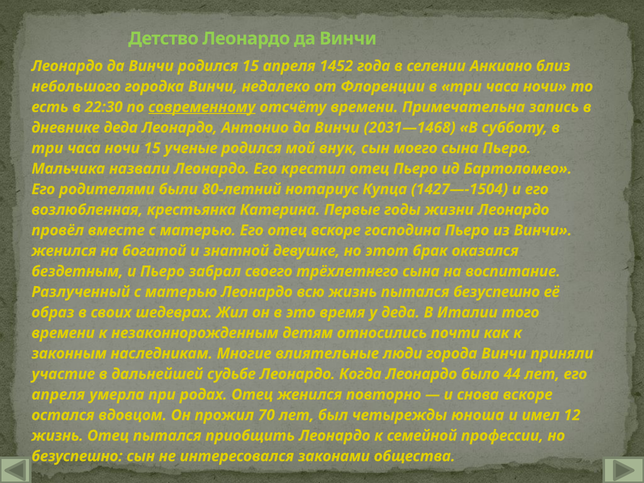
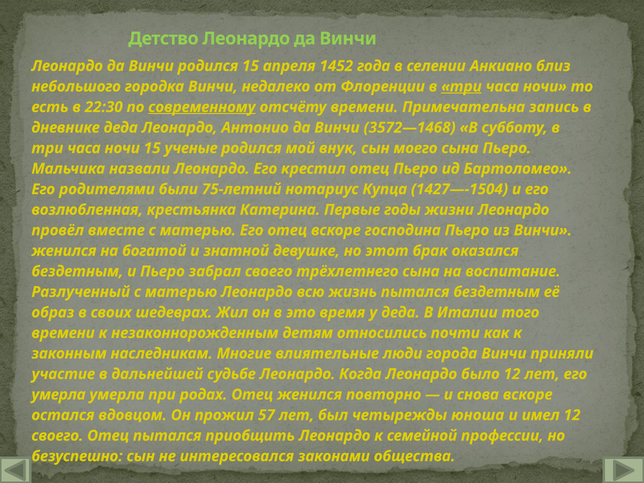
три at (461, 87) underline: none -> present
2031—1468: 2031—1468 -> 3572—1468
80-летний: 80-летний -> 75-летний
пытался безуспешно: безуспешно -> бездетным
было 44: 44 -> 12
апреля at (58, 395): апреля -> умерла
70: 70 -> 57
жизнь at (57, 436): жизнь -> своего
